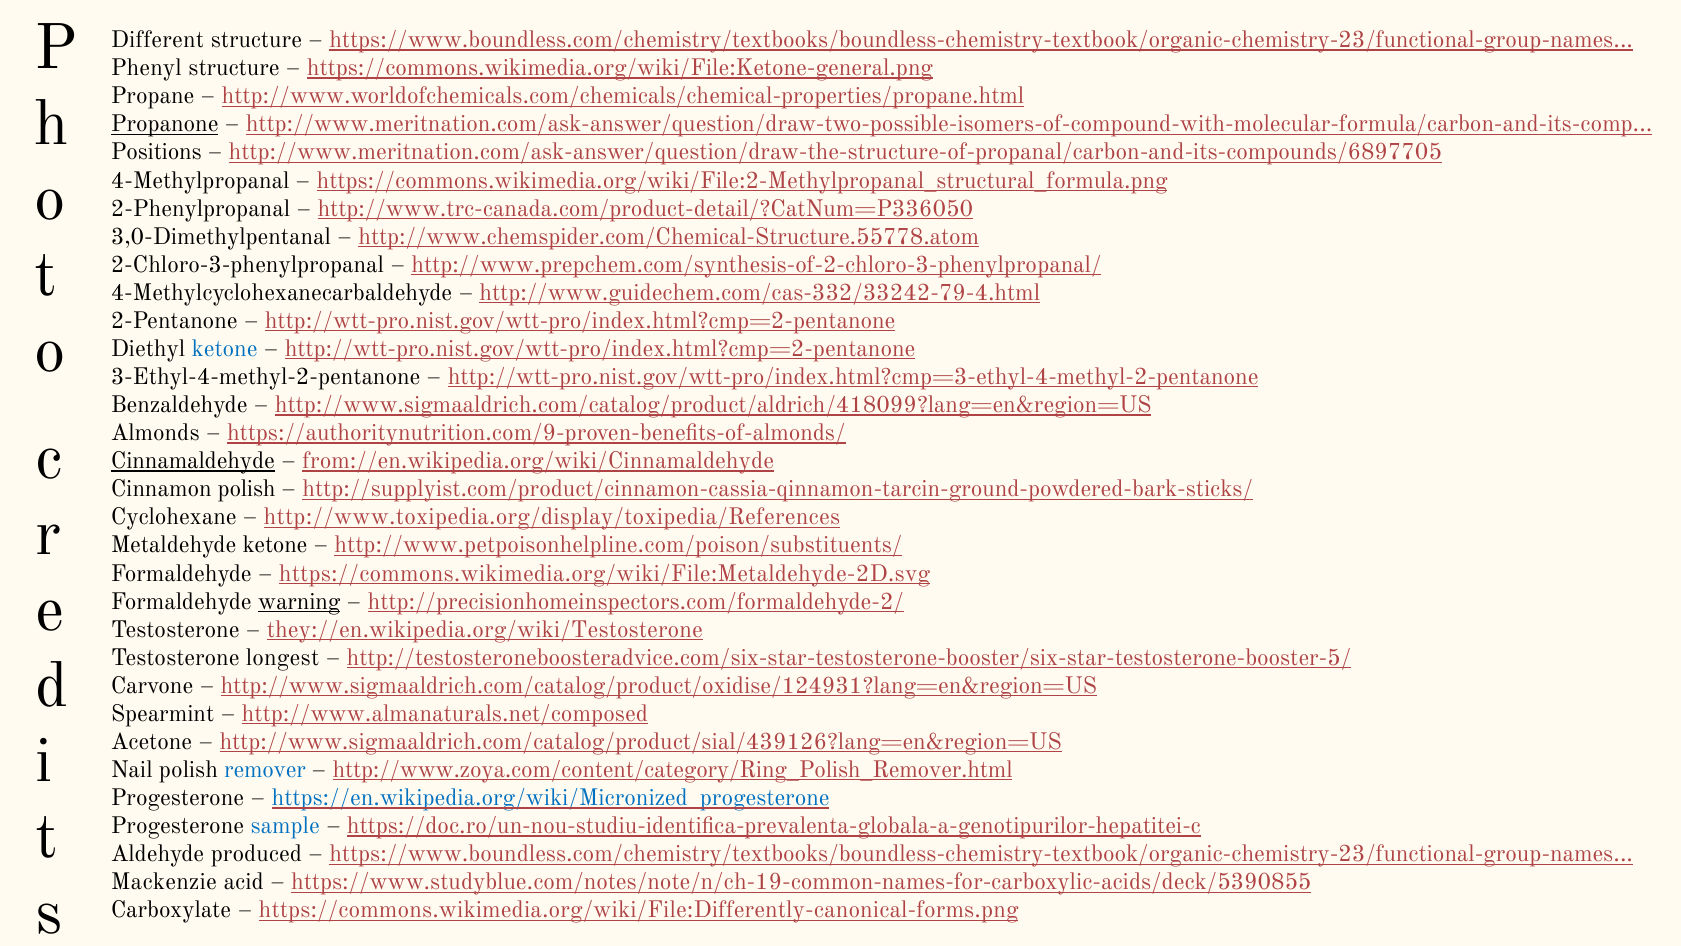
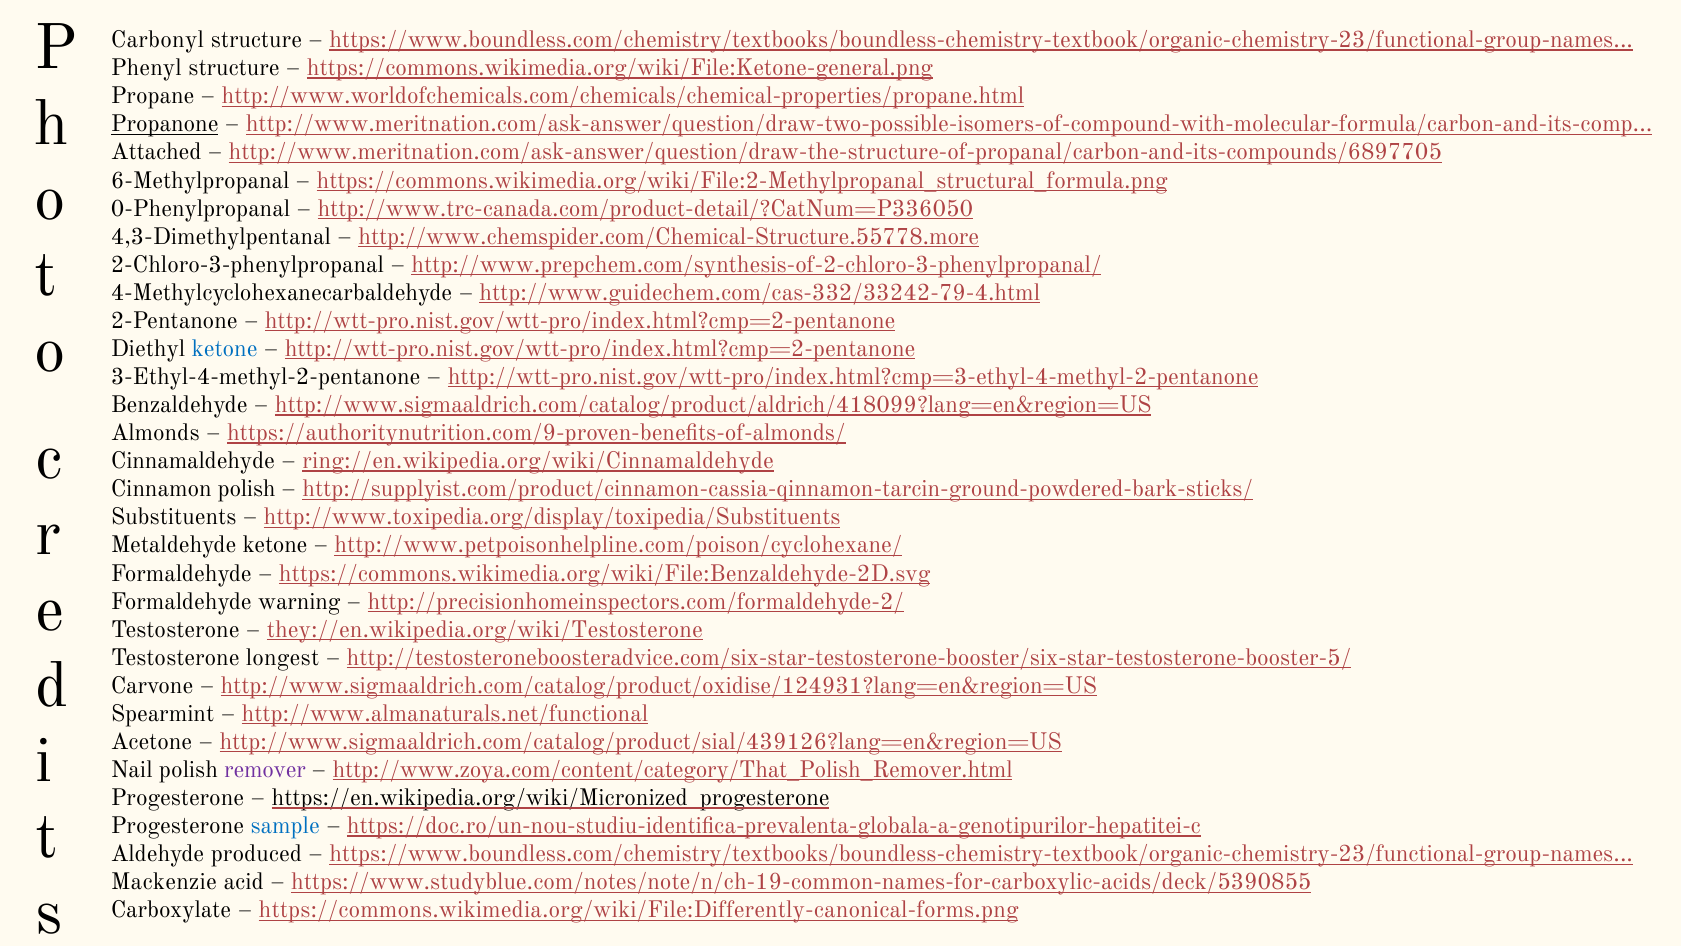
Different: Different -> Carbonyl
Positions: Positions -> Attached
4-Methylpropanal: 4-Methylpropanal -> 6-Methylpropanal
2-Phenylpropanal: 2-Phenylpropanal -> 0-Phenylpropanal
3,0-Dimethylpentanal: 3,0-Dimethylpentanal -> 4,3-Dimethylpentanal
http://www.chemspider.com/Chemical-Structure.55778.atom: http://www.chemspider.com/Chemical-Structure.55778.atom -> http://www.chemspider.com/Chemical-Structure.55778.more
Cinnamaldehyde underline: present -> none
from://en.wikipedia.org/wiki/Cinnamaldehyde: from://en.wikipedia.org/wiki/Cinnamaldehyde -> ring://en.wikipedia.org/wiki/Cinnamaldehyde
Cyclohexane: Cyclohexane -> Substituents
http://www.toxipedia.org/display/toxipedia/References: http://www.toxipedia.org/display/toxipedia/References -> http://www.toxipedia.org/display/toxipedia/Substituents
http://www.petpoisonhelpline.com/poison/substituents/: http://www.petpoisonhelpline.com/poison/substituents/ -> http://www.petpoisonhelpline.com/poison/cyclohexane/
https://commons.wikimedia.org/wiki/File:Metaldehyde-2D.svg: https://commons.wikimedia.org/wiki/File:Metaldehyde-2D.svg -> https://commons.wikimedia.org/wiki/File:Benzaldehyde-2D.svg
warning underline: present -> none
http://www.almanaturals.net/composed: http://www.almanaturals.net/composed -> http://www.almanaturals.net/functional
remover colour: blue -> purple
http://www.zoya.com/content/category/Ring_Polish_Remover.html: http://www.zoya.com/content/category/Ring_Polish_Remover.html -> http://www.zoya.com/content/category/That_Polish_Remover.html
https://en.wikipedia.org/wiki/Micronized_progesterone colour: blue -> black
